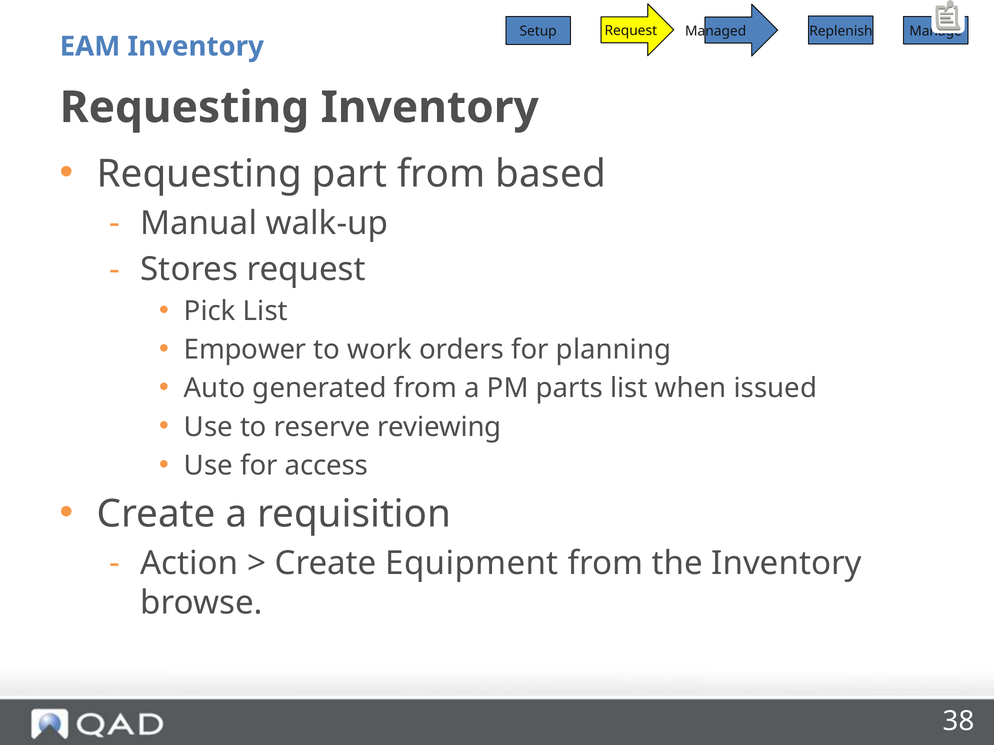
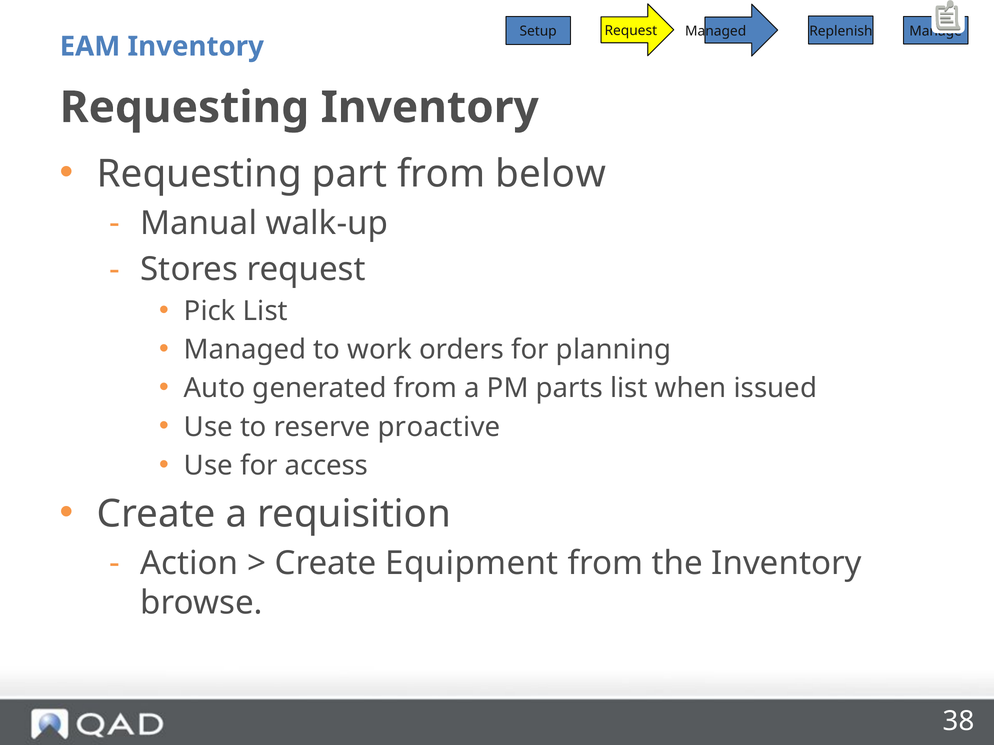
based: based -> below
Empower at (245, 350): Empower -> Managed
reviewing: reviewing -> proactive
